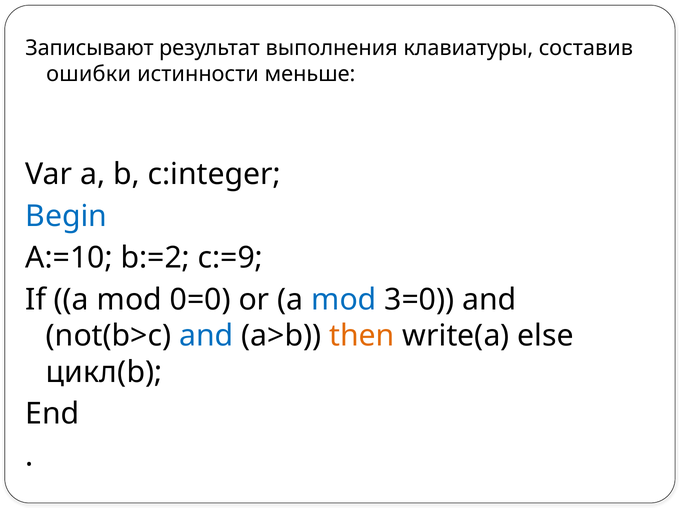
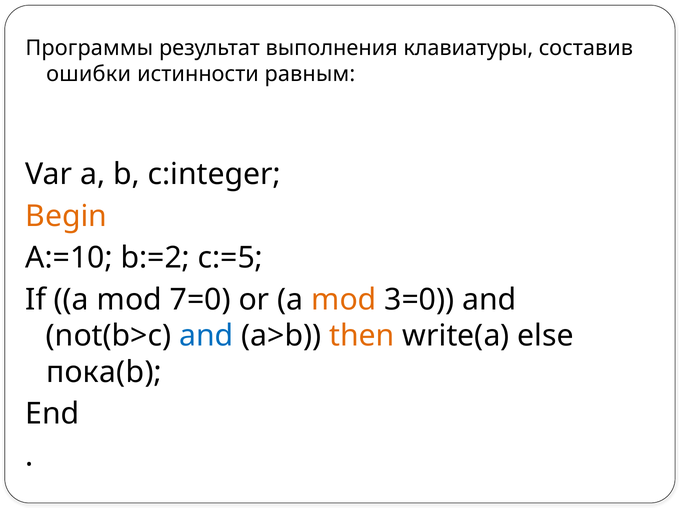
Записывают: Записывают -> Программы
меньше: меньше -> равным
Begin colour: blue -> orange
c:=9: c:=9 -> c:=5
0=0: 0=0 -> 7=0
mod at (344, 300) colour: blue -> orange
цикл(b: цикл(b -> пока(b
